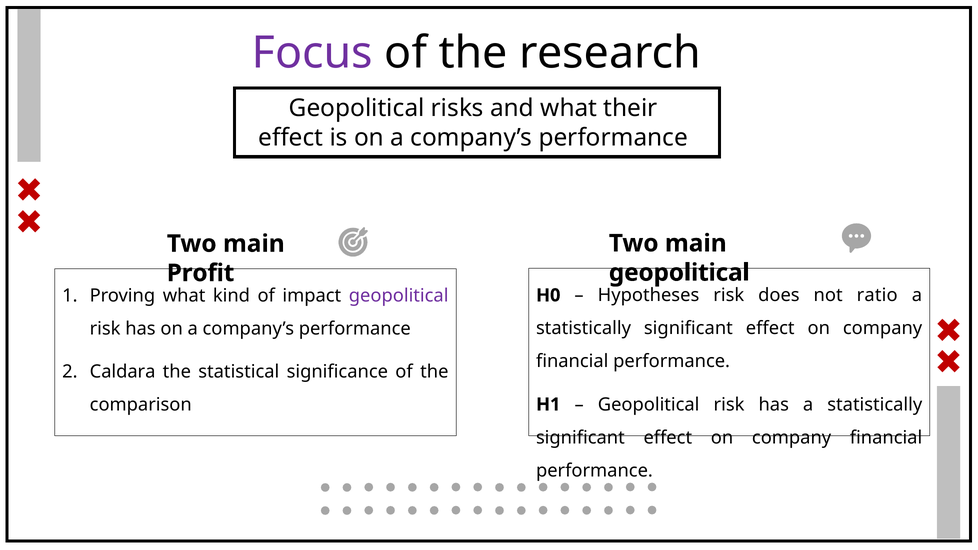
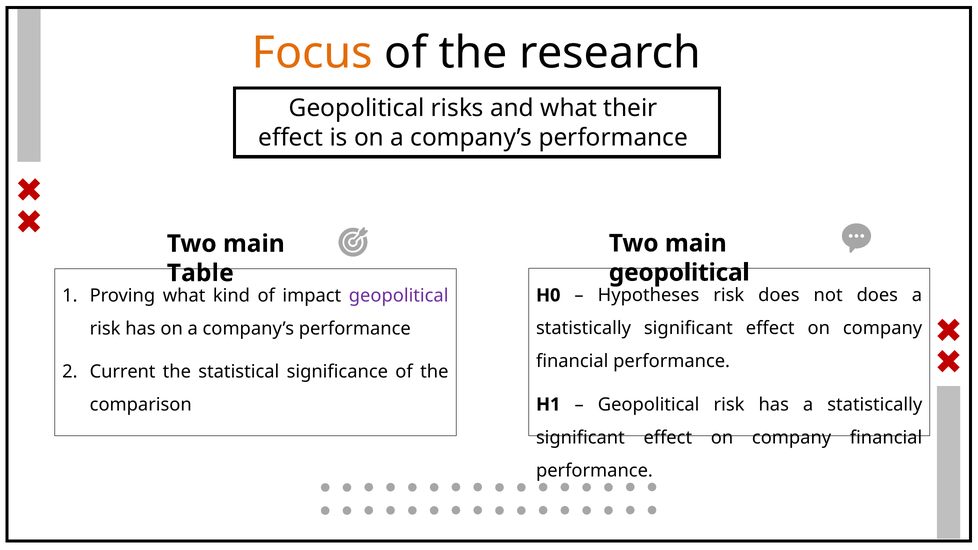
Focus colour: purple -> orange
Profit: Profit -> Table
not ratio: ratio -> does
Caldara: Caldara -> Current
